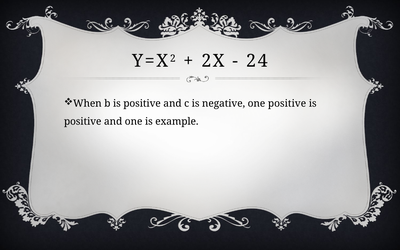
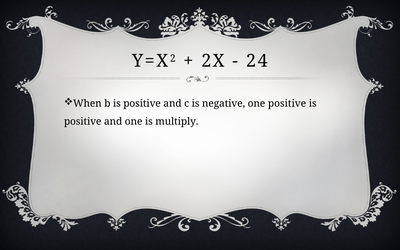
example: example -> multiply
